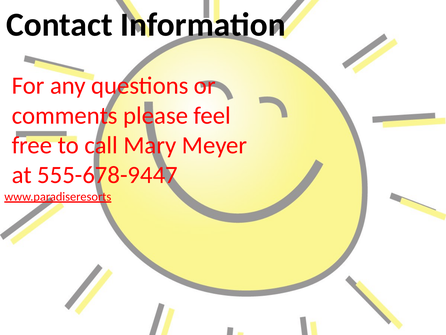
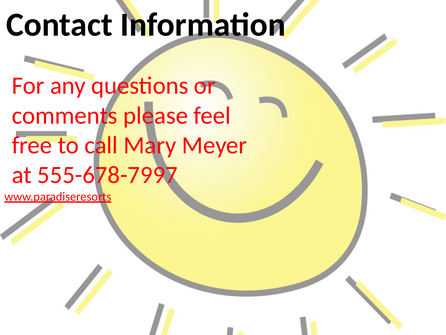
555-678-9447: 555-678-9447 -> 555-678-7997
